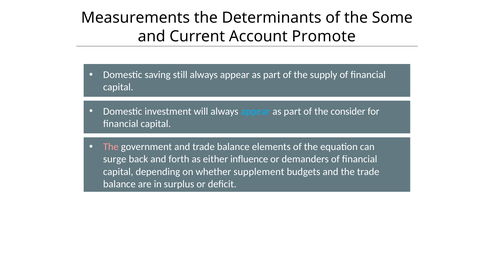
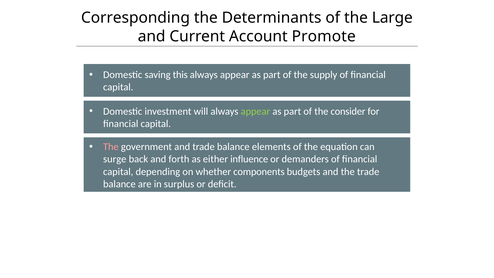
Measurements: Measurements -> Corresponding
Some: Some -> Large
still: still -> this
appear at (255, 111) colour: light blue -> light green
supplement: supplement -> components
